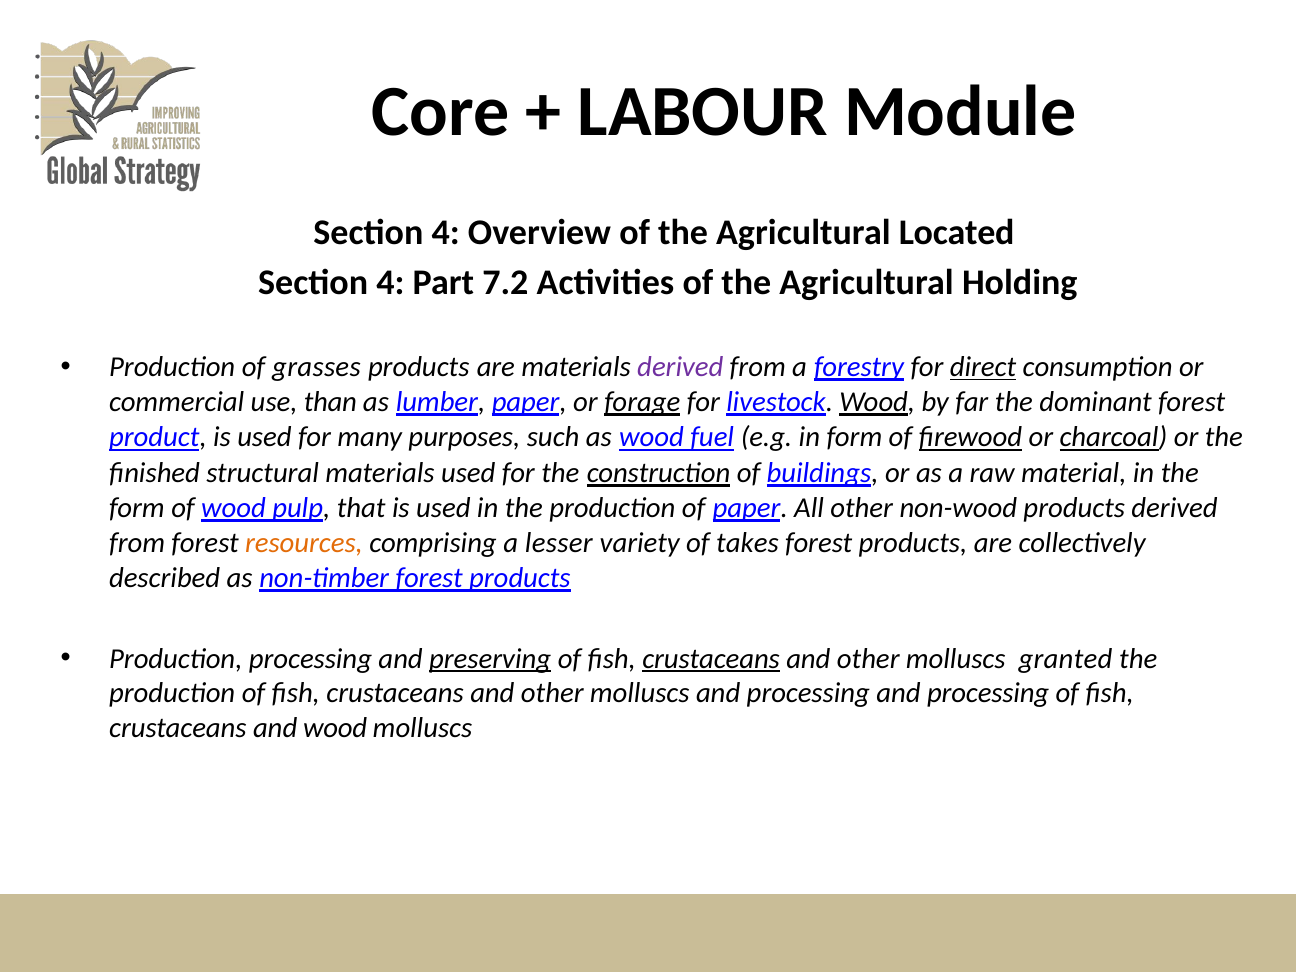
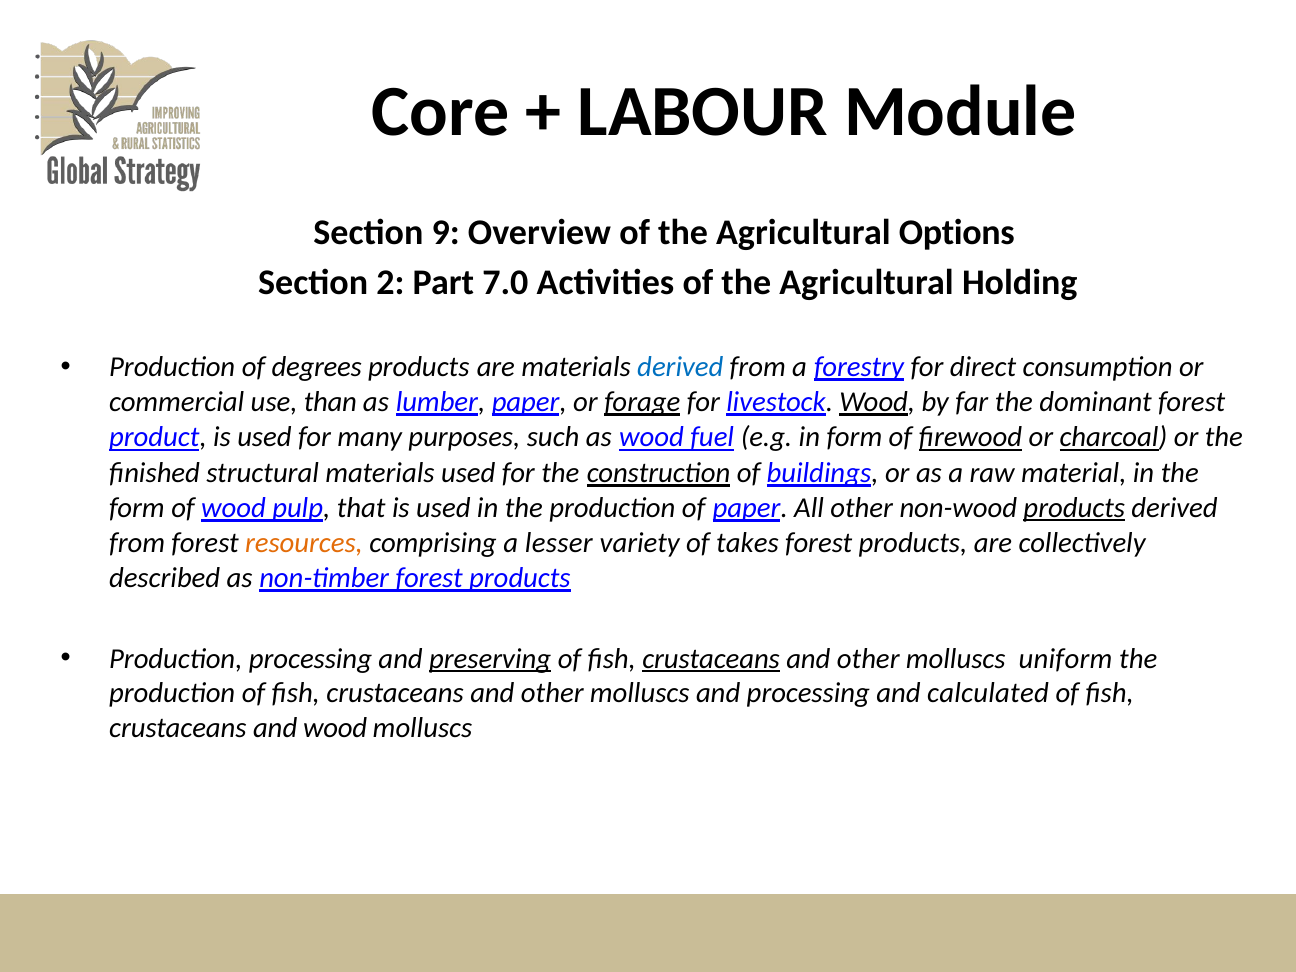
4 at (446, 232): 4 -> 9
Located: Located -> Options
4 at (390, 283): 4 -> 2
7.2: 7.2 -> 7.0
grasses: grasses -> degrees
derived at (680, 367) colour: purple -> blue
direct underline: present -> none
products at (1074, 508) underline: none -> present
granted: granted -> uniform
processing and processing: processing -> calculated
